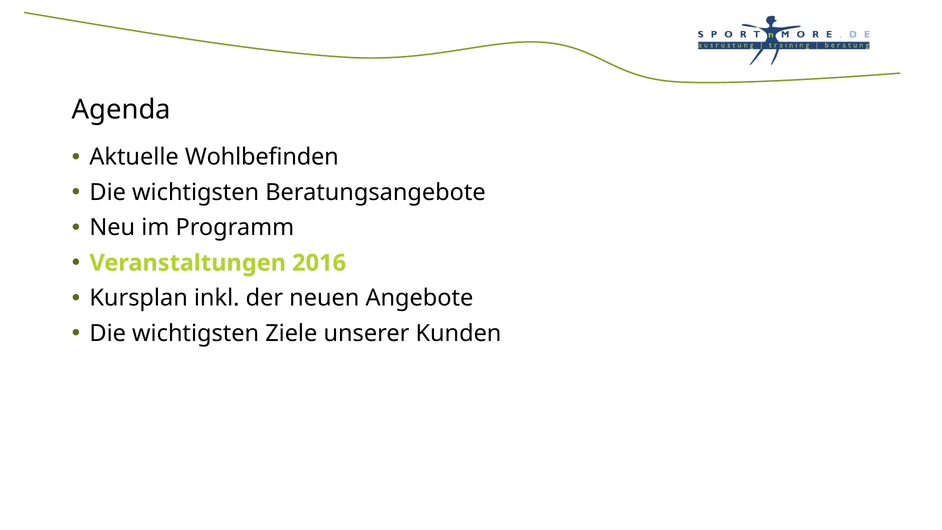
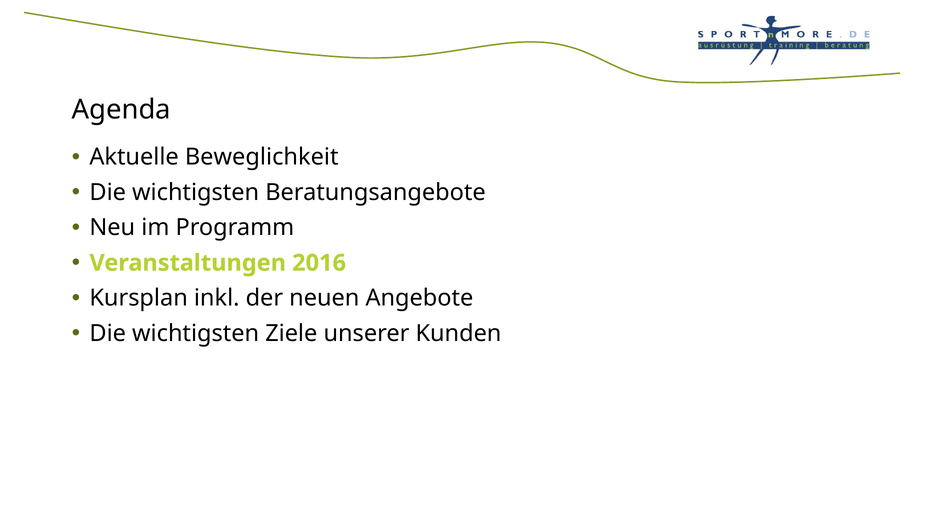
Wohlbefinden: Wohlbefinden -> Beweglichkeit
